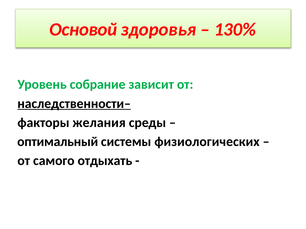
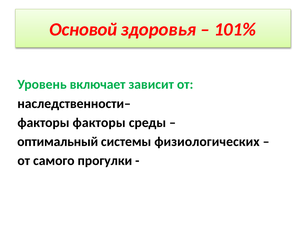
130%: 130% -> 101%
собрание: собрание -> включает
наследственности– underline: present -> none
факторы желания: желания -> факторы
отдыхать: отдыхать -> прогулки
